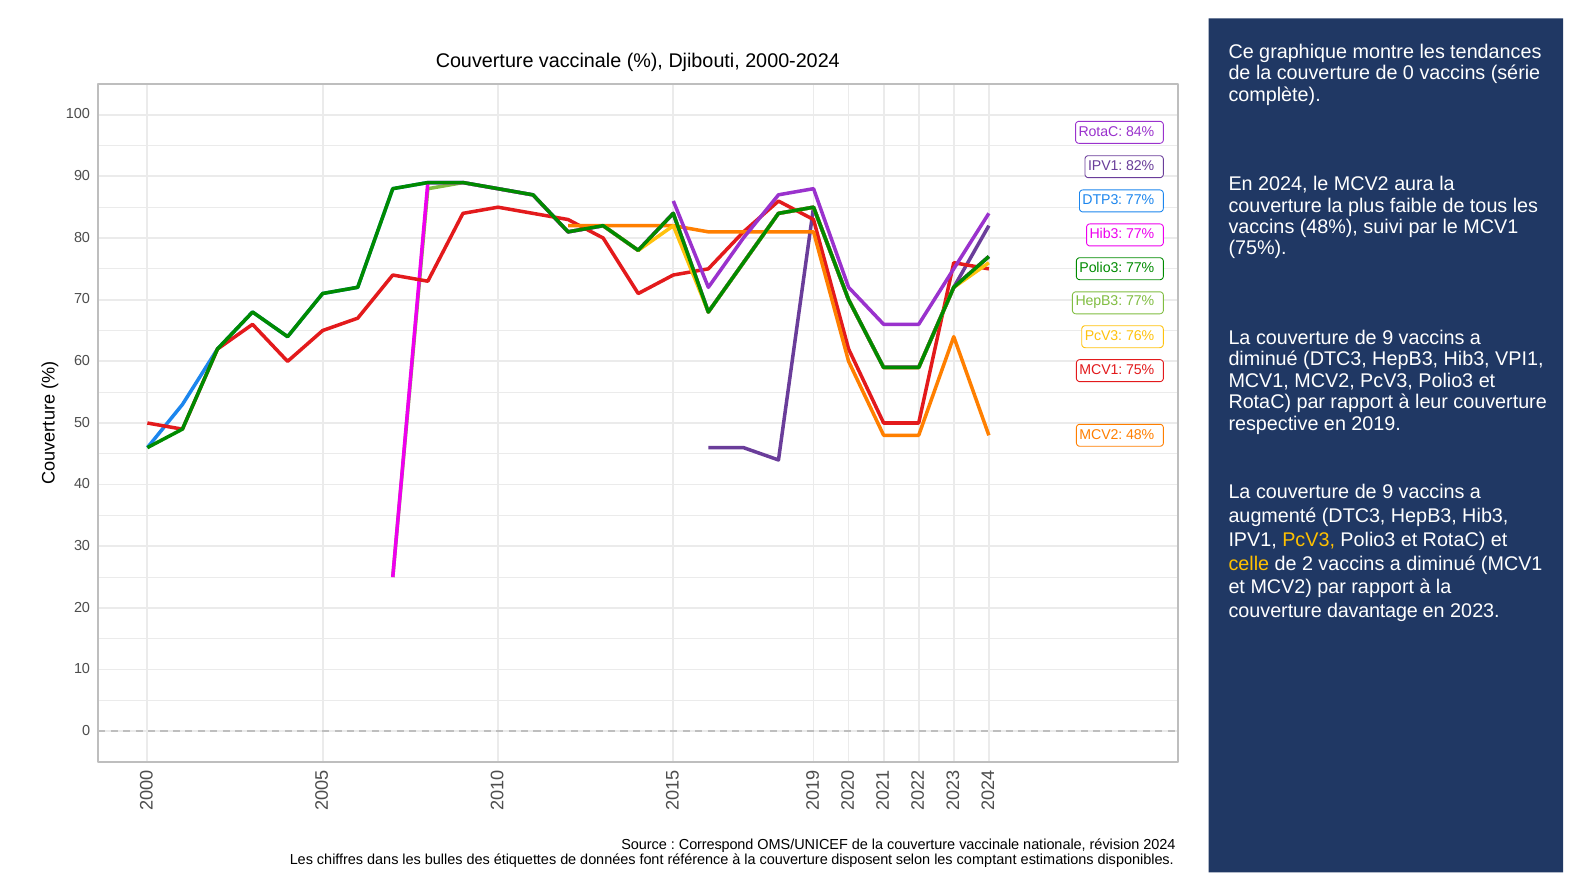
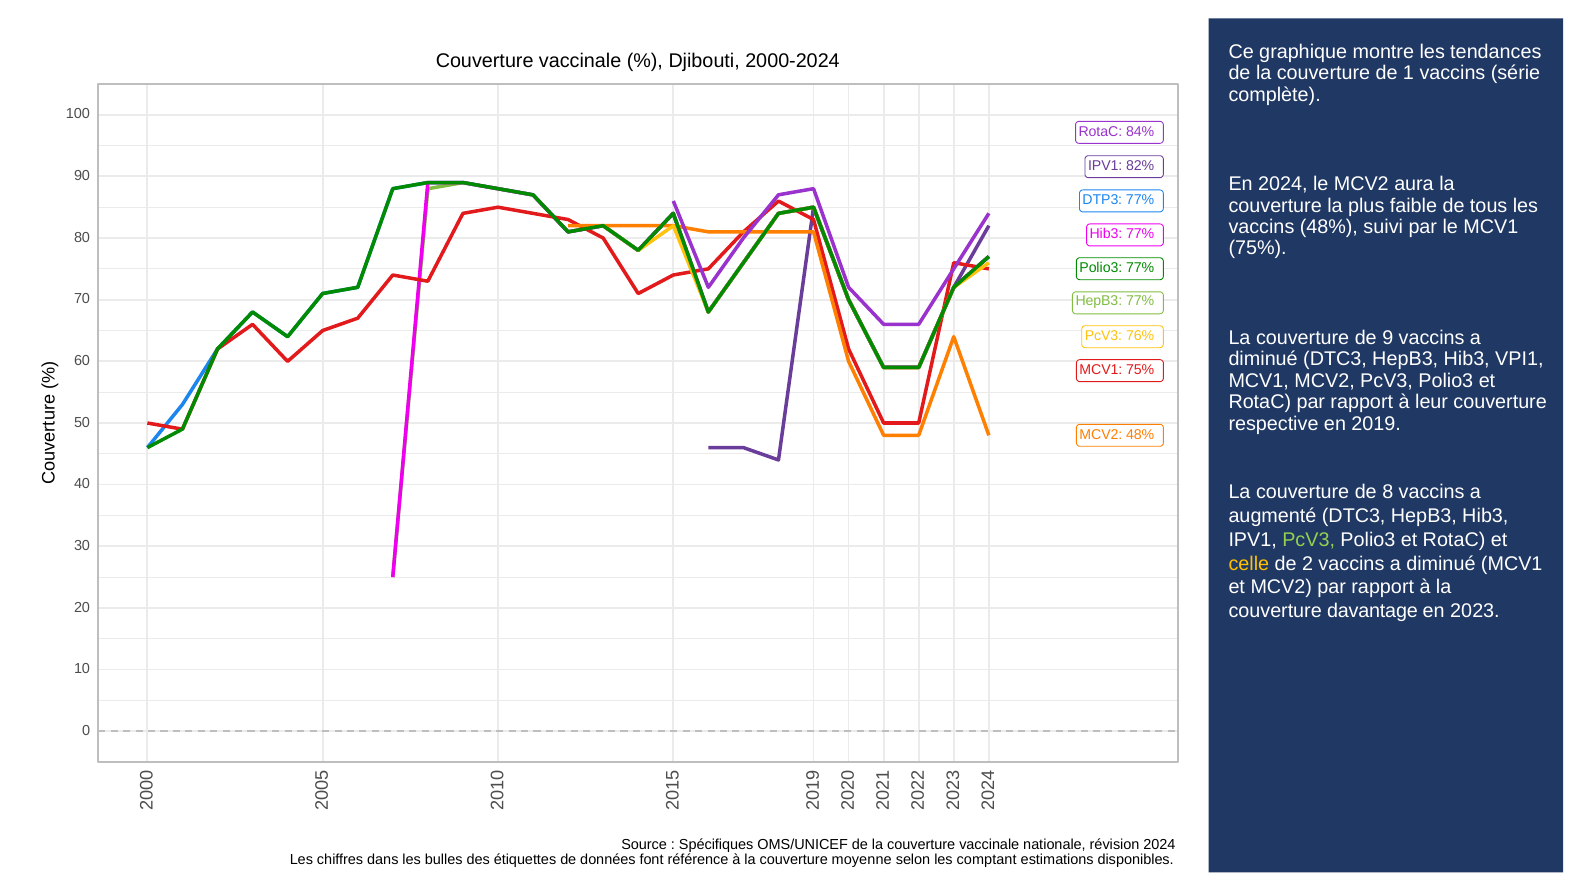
de 0: 0 -> 1
9 at (1388, 492): 9 -> 8
PcV3 at (1309, 539) colour: yellow -> light green
Correspond: Correspond -> Spécifiques
disposent: disposent -> moyenne
